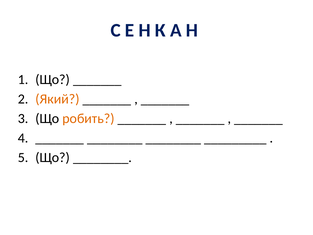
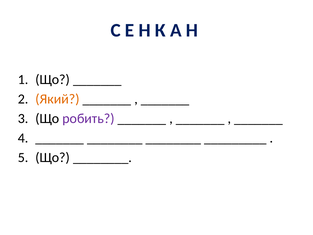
робить colour: orange -> purple
